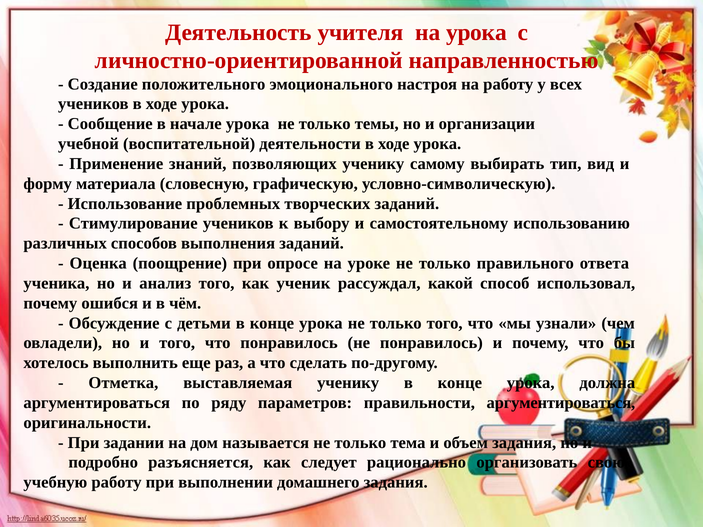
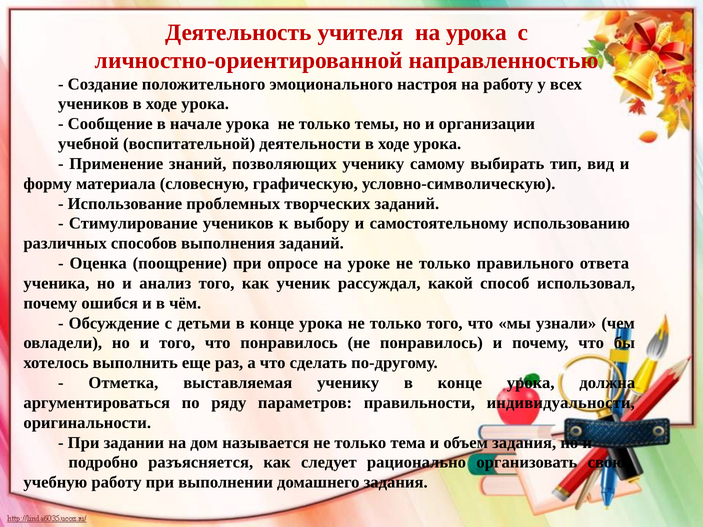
правильности аргументироваться: аргументироваться -> индивидуальности
